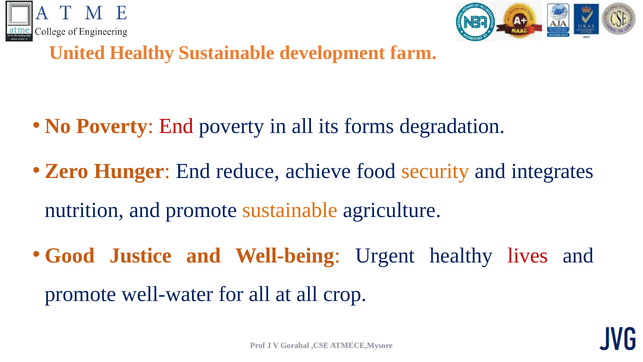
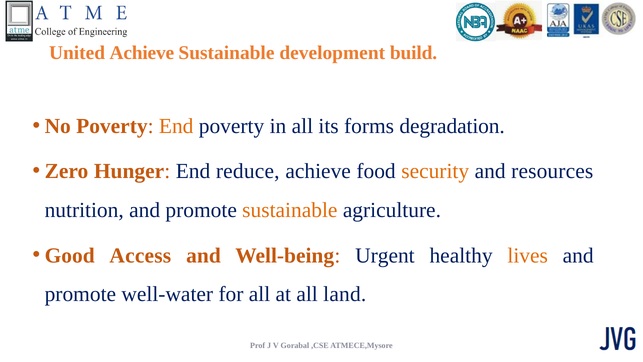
United Healthy: Healthy -> Achieve
farm: farm -> build
End at (176, 126) colour: red -> orange
integrates: integrates -> resources
Justice: Justice -> Access
lives colour: red -> orange
crop: crop -> land
